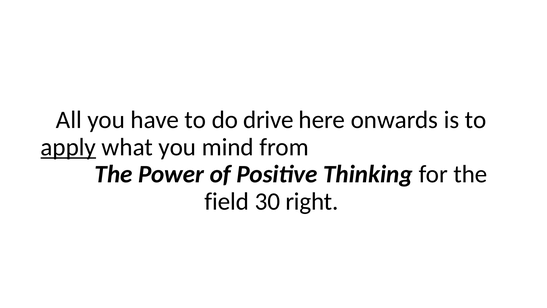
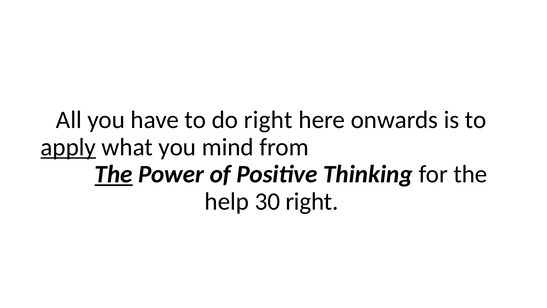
do drive: drive -> right
The at (114, 174) underline: none -> present
field: field -> help
